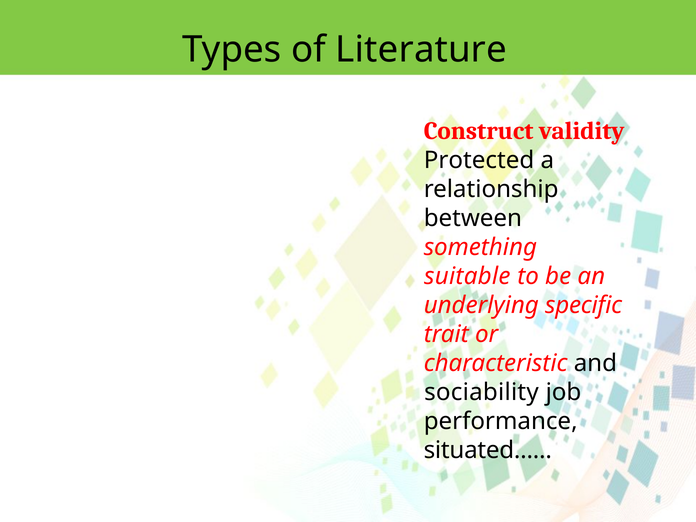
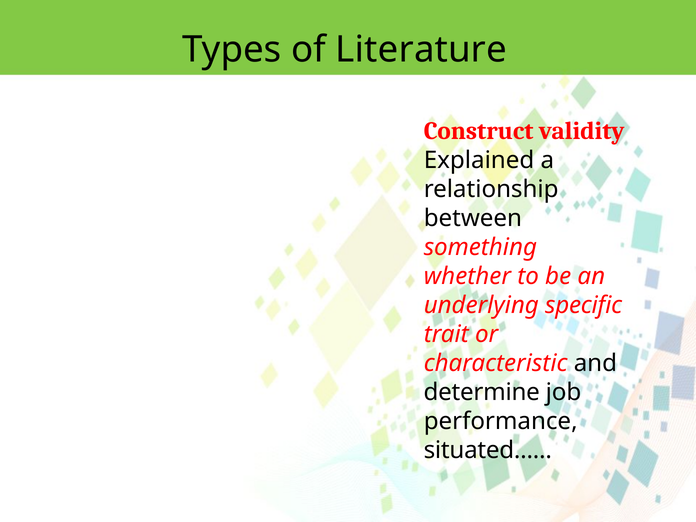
Protected: Protected -> Explained
suitable: suitable -> whether
sociability: sociability -> determine
